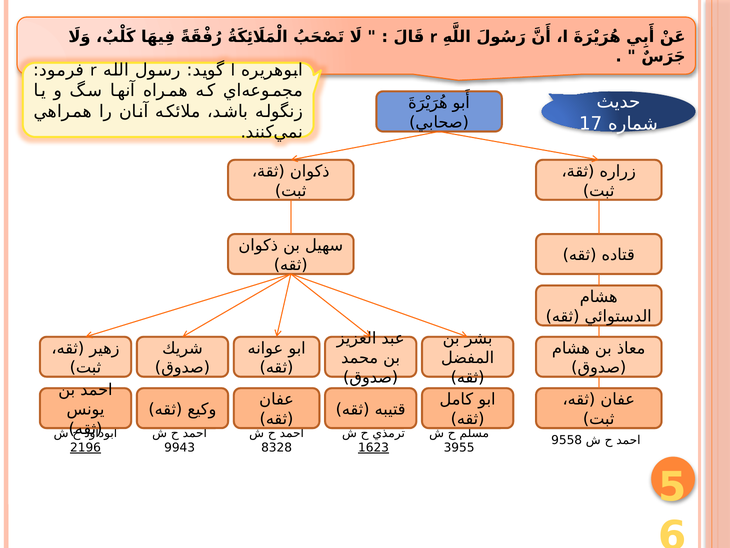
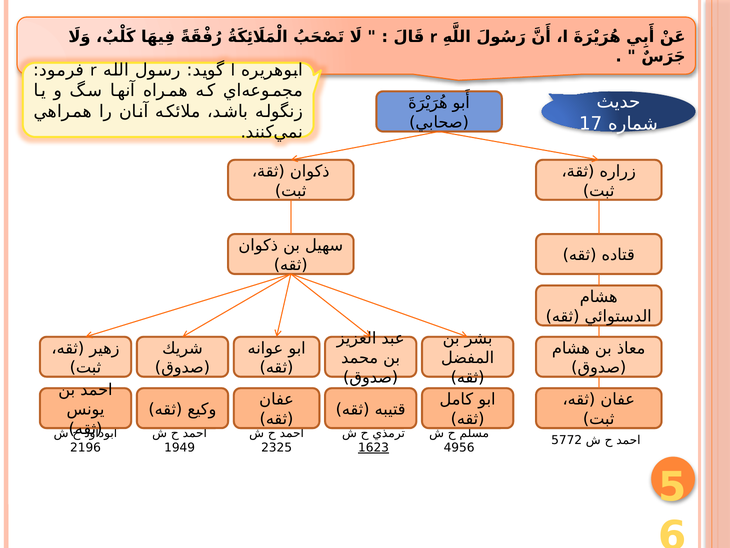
9558: 9558 -> 5772
2196 underline: present -> none
9943: 9943 -> 1949
8328: 8328 -> 2325
3955: 3955 -> 4956
